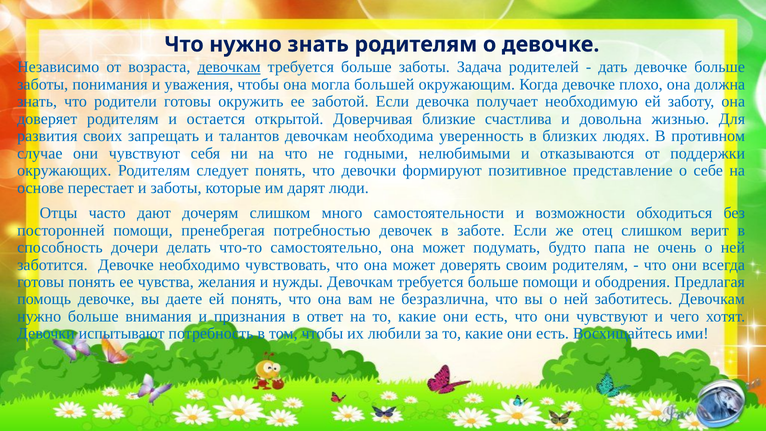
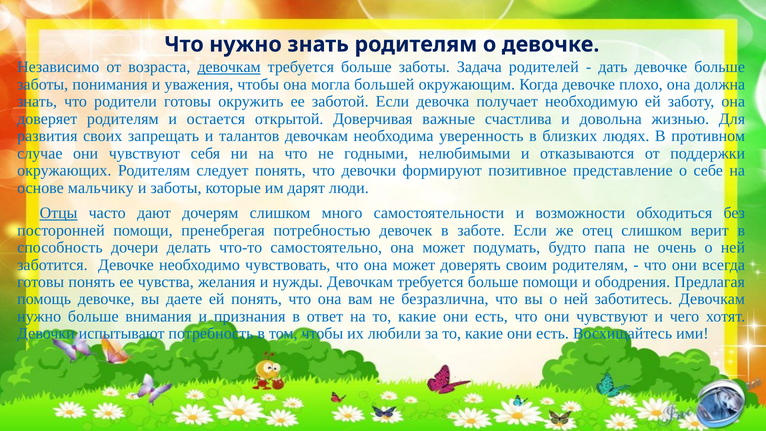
близкие: близкие -> важные
перестает: перестает -> мальчику
Отцы underline: none -> present
